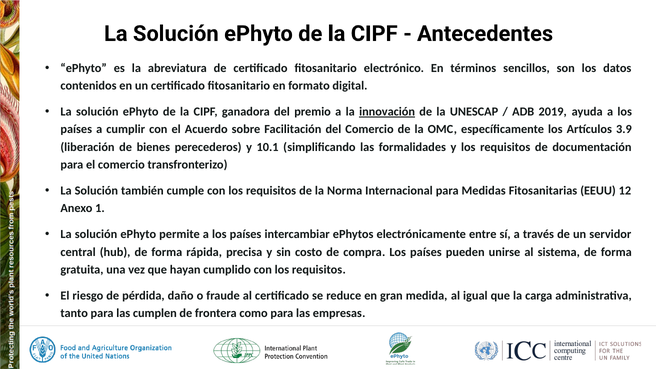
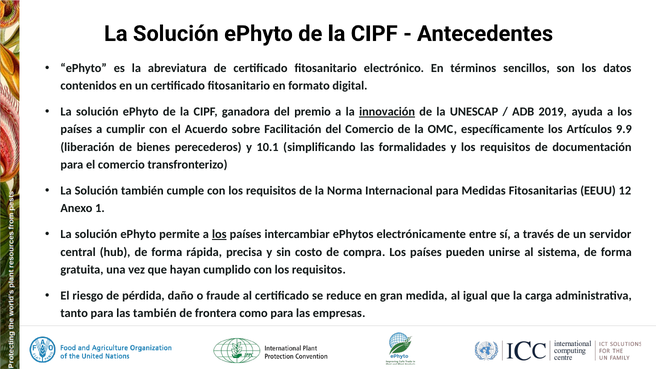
3.9: 3.9 -> 9.9
los at (219, 234) underline: none -> present
las cumplen: cumplen -> también
